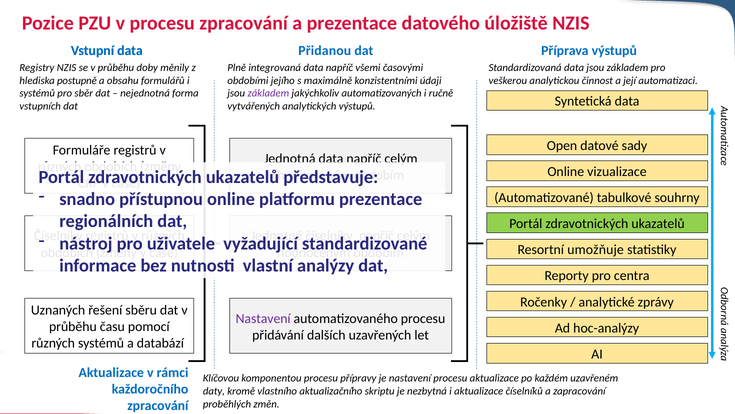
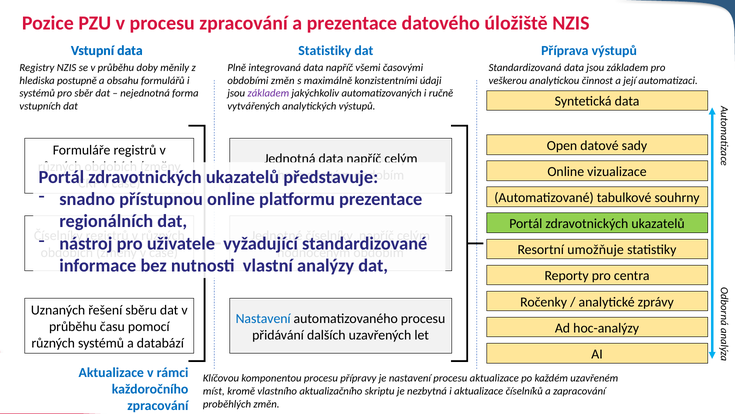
Přidanou at (325, 51): Přidanou -> Statistiky
obdobími jejího: jejího -> změn
Nastavení at (263, 318) colour: purple -> blue
daty: daty -> míst
